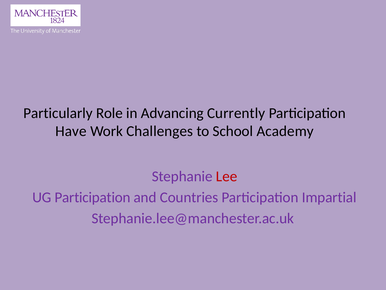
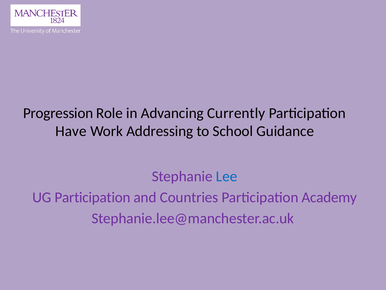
Particularly: Particularly -> Progression
Challenges: Challenges -> Addressing
Academy: Academy -> Guidance
Lee colour: red -> blue
Impartial: Impartial -> Academy
